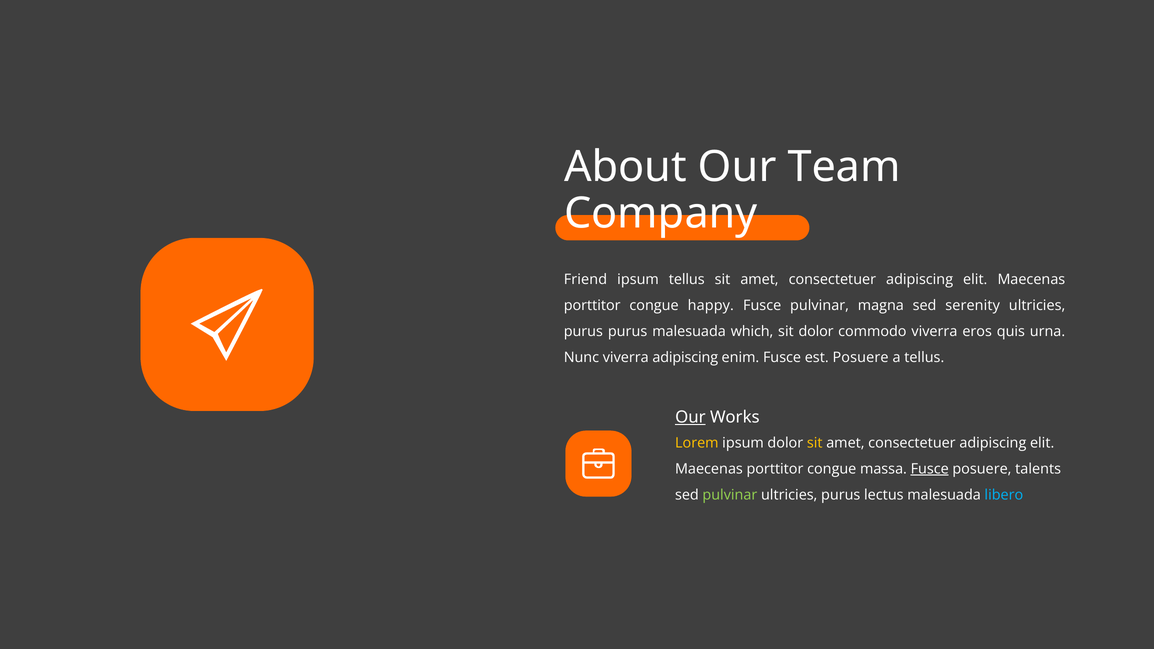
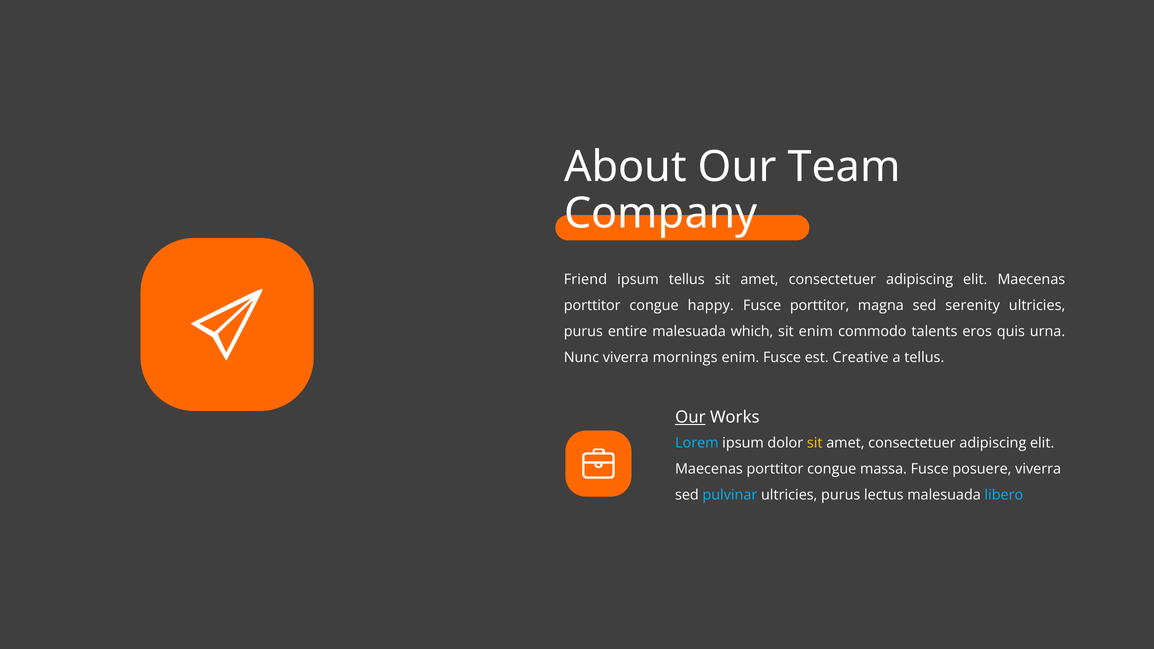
Fusce pulvinar: pulvinar -> porttitor
purus purus: purus -> entire
sit dolor: dolor -> enim
commodo viverra: viverra -> talents
viverra adipiscing: adipiscing -> mornings
est Posuere: Posuere -> Creative
Lorem colour: yellow -> light blue
Fusce at (930, 469) underline: present -> none
posuere talents: talents -> viverra
pulvinar at (730, 495) colour: light green -> light blue
